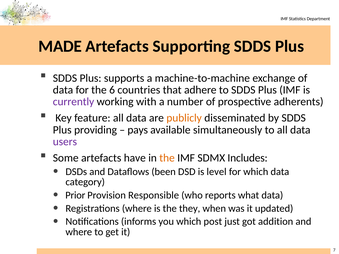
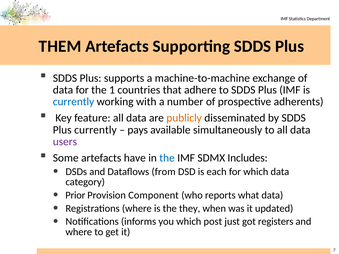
MADE: MADE -> THEM
6: 6 -> 1
currently at (74, 102) colour: purple -> blue
Plus providing: providing -> currently
the at (167, 158) colour: orange -> blue
been: been -> from
level: level -> each
Responsible: Responsible -> Component
addition: addition -> registers
